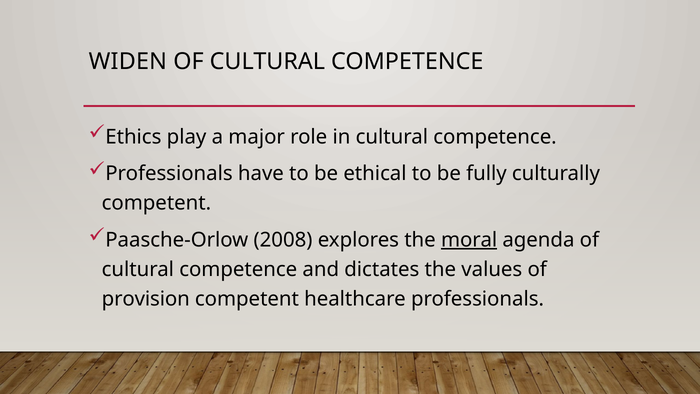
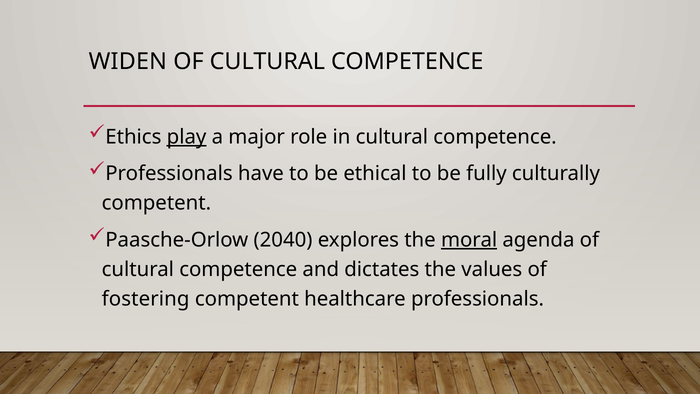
play underline: none -> present
2008: 2008 -> 2040
provision: provision -> fostering
